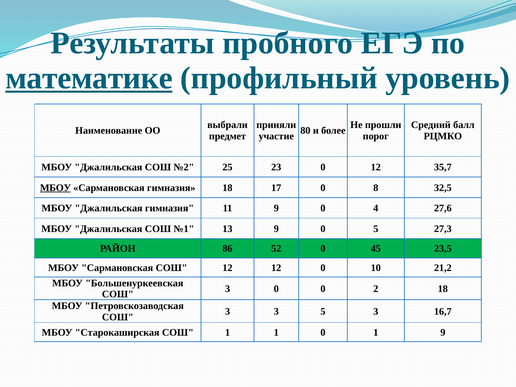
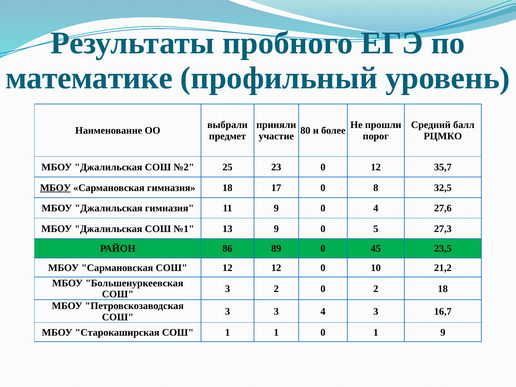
математике underline: present -> none
52: 52 -> 89
3 0: 0 -> 2
3 5: 5 -> 4
